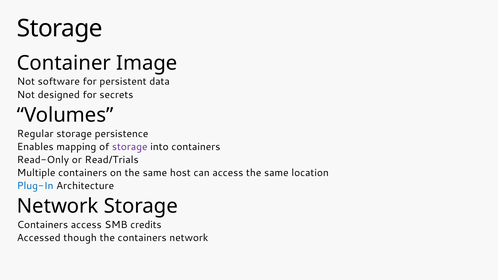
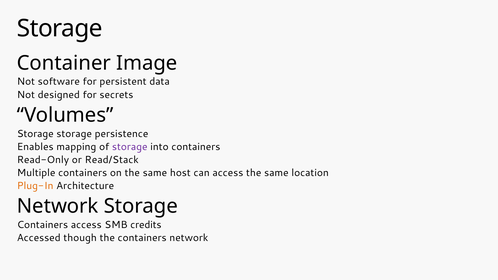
Regular at (35, 134): Regular -> Storage
Read/Trials: Read/Trials -> Read/Stack
Plug-In colour: blue -> orange
